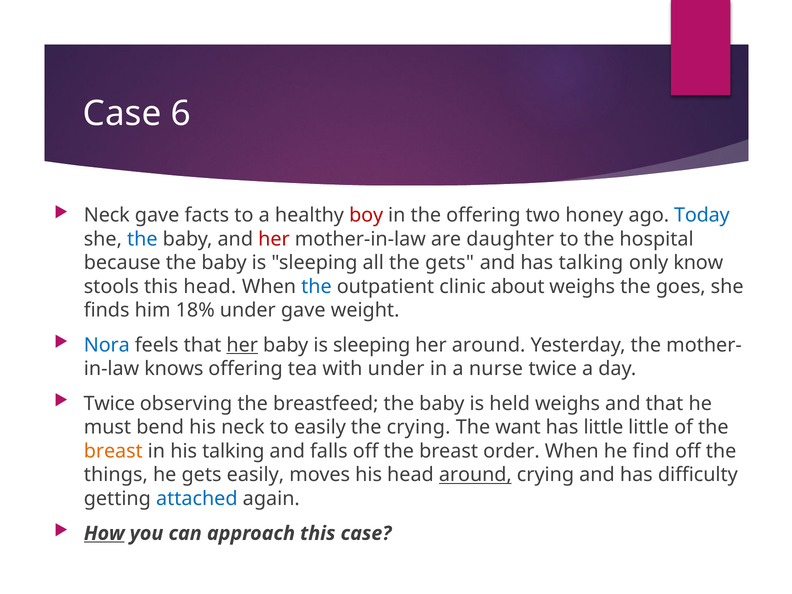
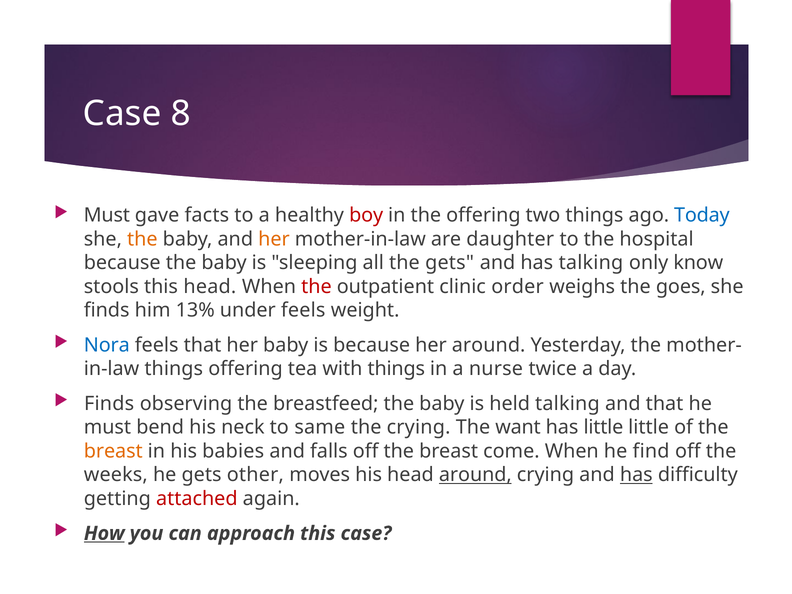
6: 6 -> 8
Neck at (107, 215): Neck -> Must
two honey: honey -> things
the at (142, 239) colour: blue -> orange
her at (274, 239) colour: red -> orange
the at (316, 287) colour: blue -> red
about: about -> order
18%: 18% -> 13%
under gave: gave -> feels
her at (242, 345) underline: present -> none
sleeping at (372, 345): sleeping -> because
knows at (174, 369): knows -> things
with under: under -> things
Twice at (109, 404): Twice -> Finds
held weighs: weighs -> talking
to easily: easily -> same
his talking: talking -> babies
order: order -> come
things: things -> weeks
gets easily: easily -> other
has at (636, 475) underline: none -> present
attached colour: blue -> red
